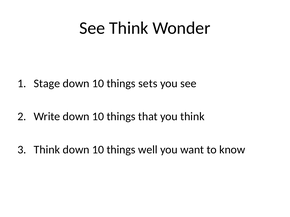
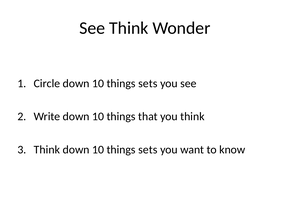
Stage: Stage -> Circle
well at (148, 150): well -> sets
